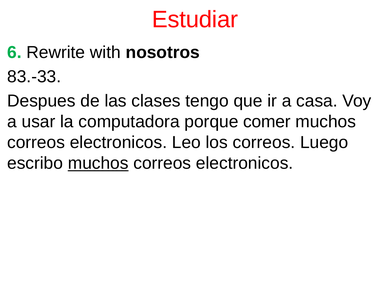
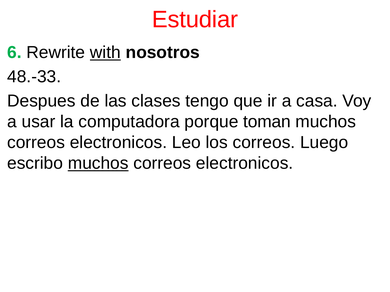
with underline: none -> present
83.-33: 83.-33 -> 48.-33
comer: comer -> toman
